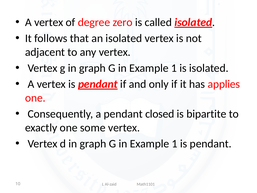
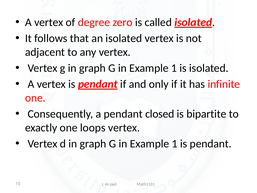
applies: applies -> infinite
some: some -> loops
